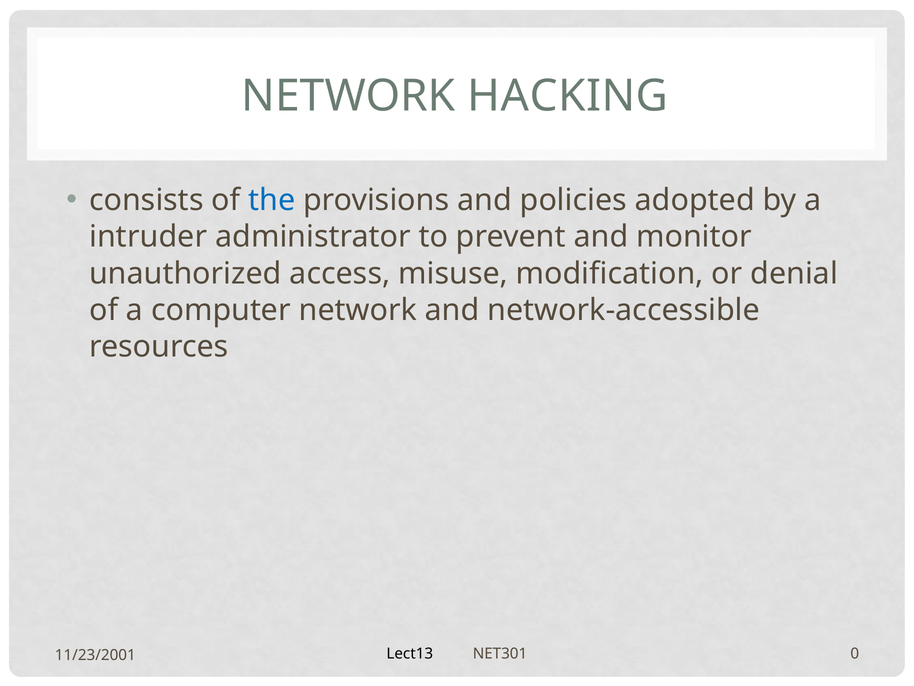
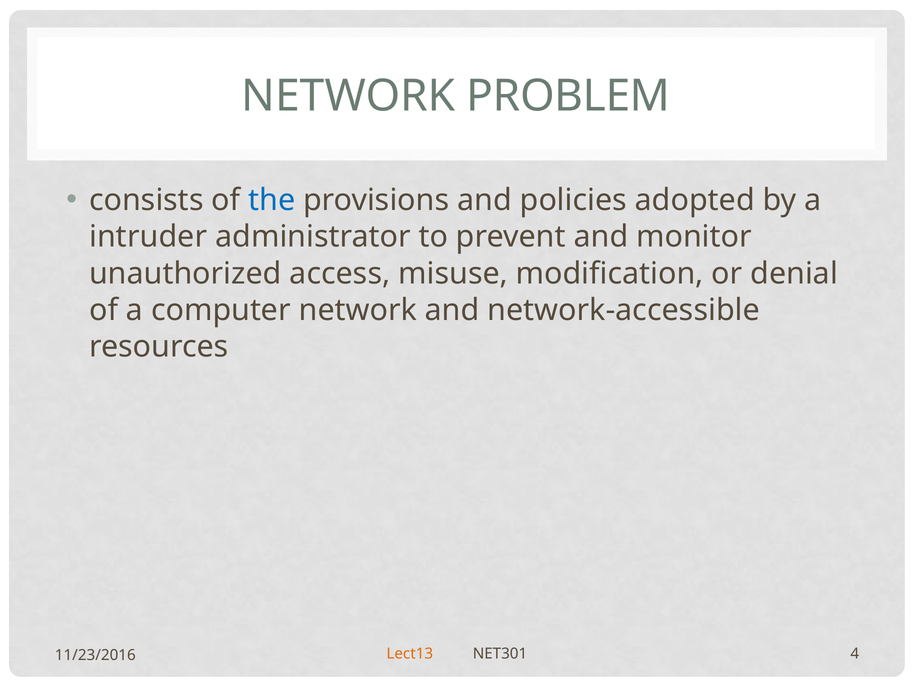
HACKING: HACKING -> PROBLEM
Lect13 colour: black -> orange
0: 0 -> 4
11/23/2001: 11/23/2001 -> 11/23/2016
